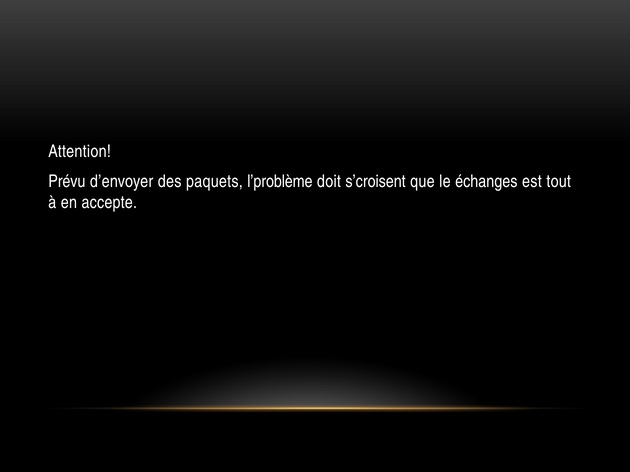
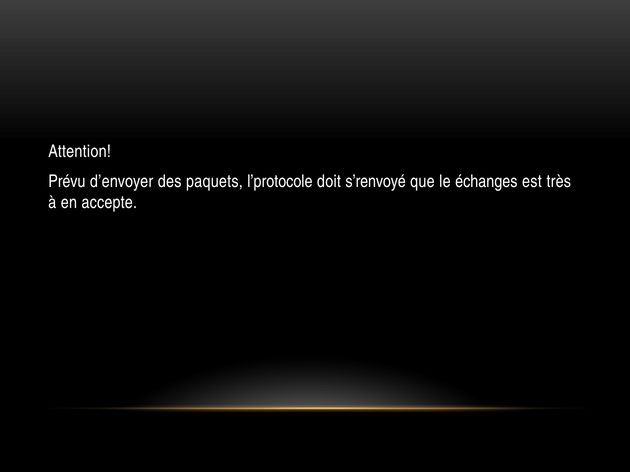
l’problème: l’problème -> l’protocole
s’croisent: s’croisent -> s’renvoyé
tout: tout -> très
